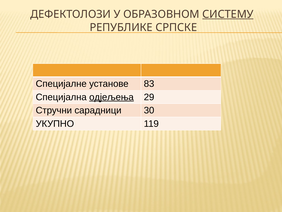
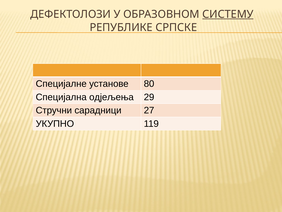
83: 83 -> 80
одјељења underline: present -> none
30: 30 -> 27
